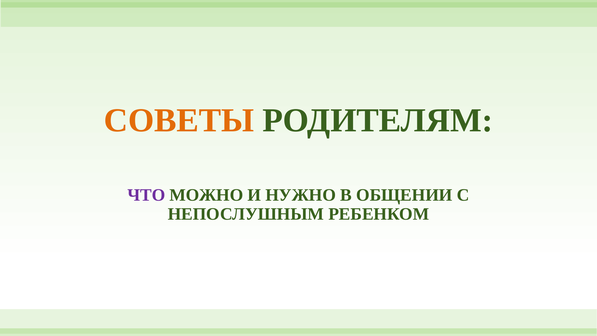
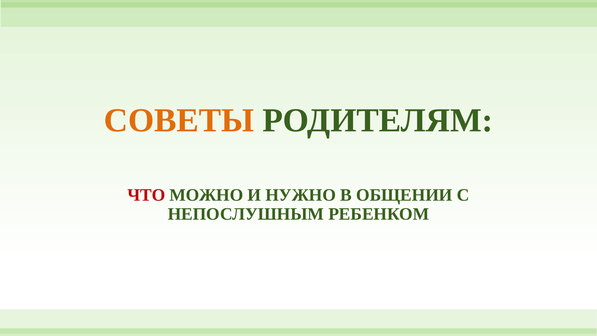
ЧТО colour: purple -> red
